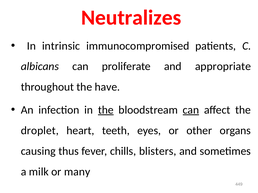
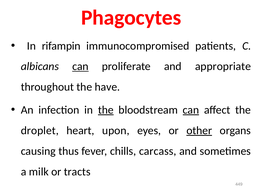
Neutralizes: Neutralizes -> Phagocytes
intrinsic: intrinsic -> rifampin
can at (80, 67) underline: none -> present
teeth: teeth -> upon
other underline: none -> present
blisters: blisters -> carcass
many: many -> tracts
